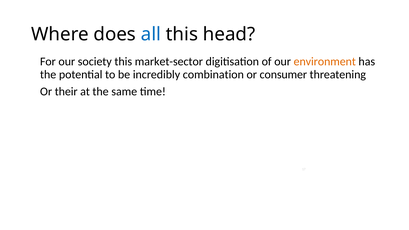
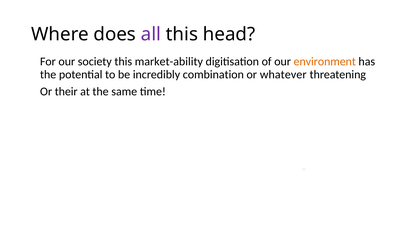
all colour: blue -> purple
market-sector: market-sector -> market-ability
consumer: consumer -> whatever
